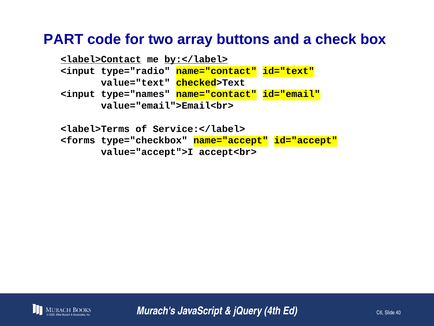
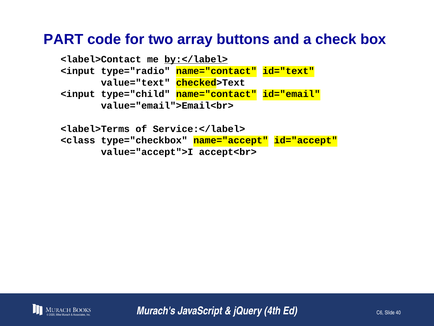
<label>Contact underline: present -> none
type="names: type="names -> type="child
<forms: <forms -> <class
